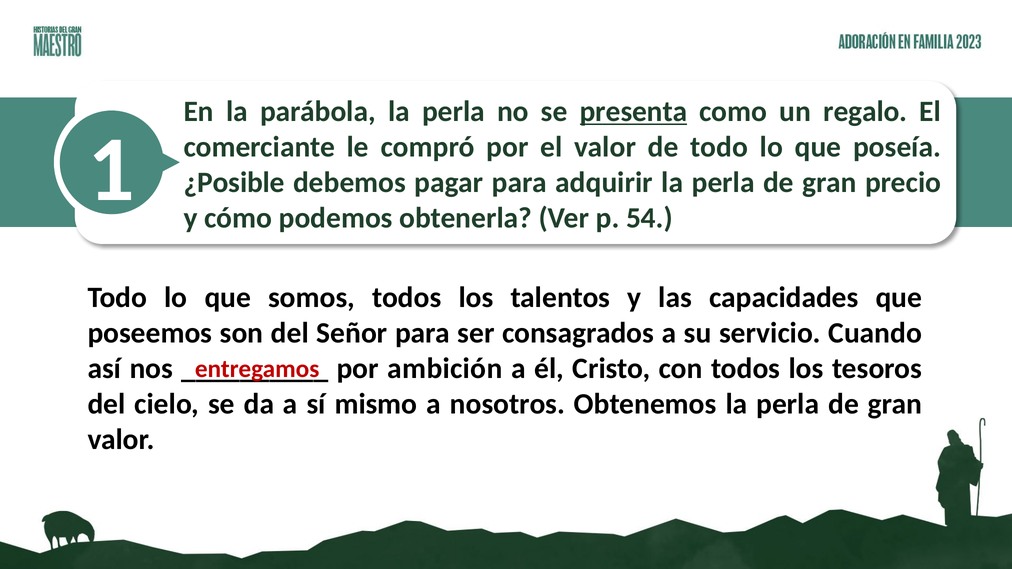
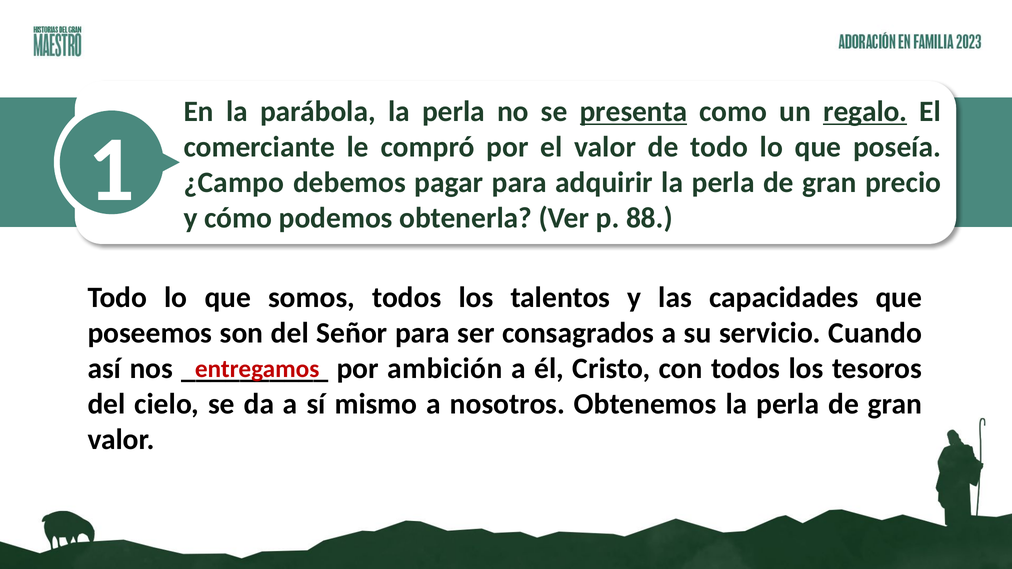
regalo underline: none -> present
¿Posible: ¿Posible -> ¿Campo
54: 54 -> 88
